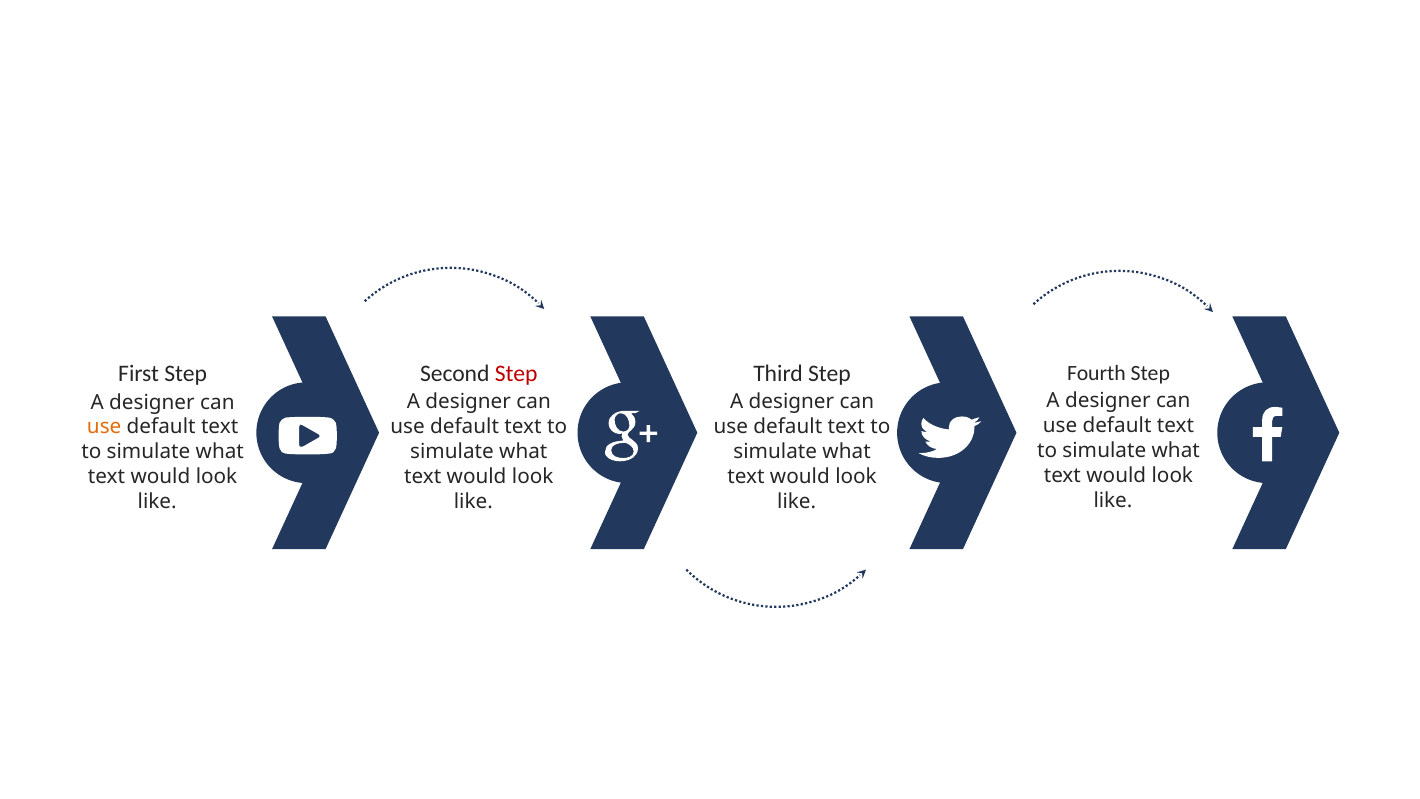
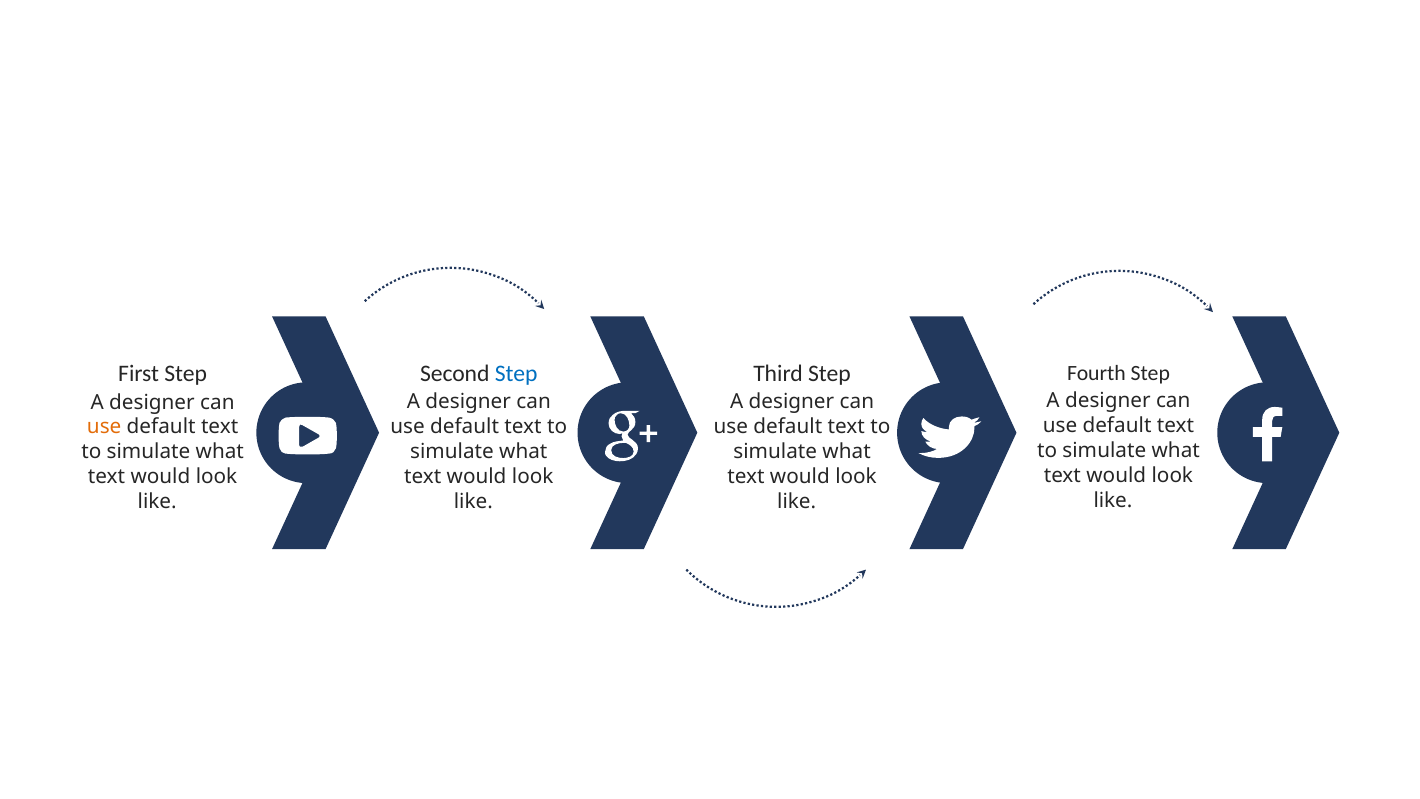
Step at (516, 374) colour: red -> blue
